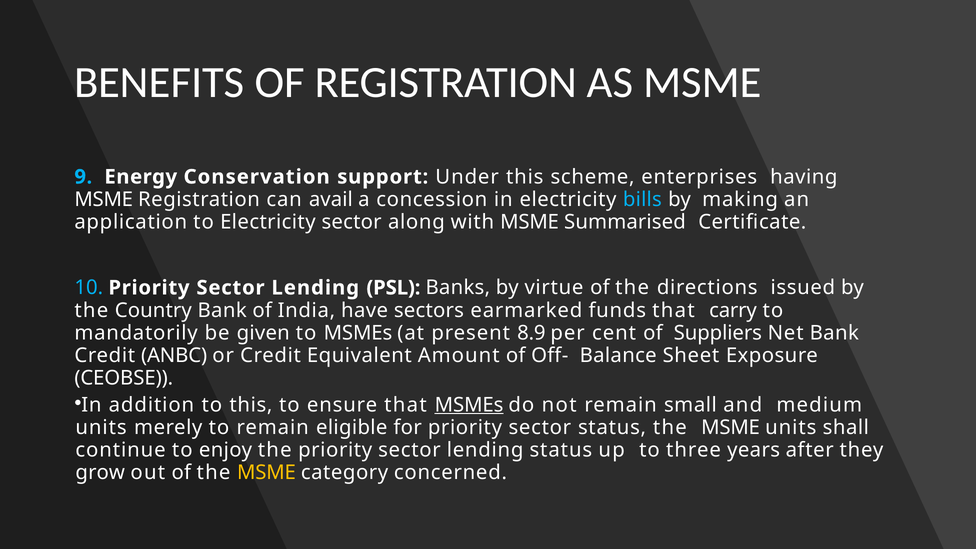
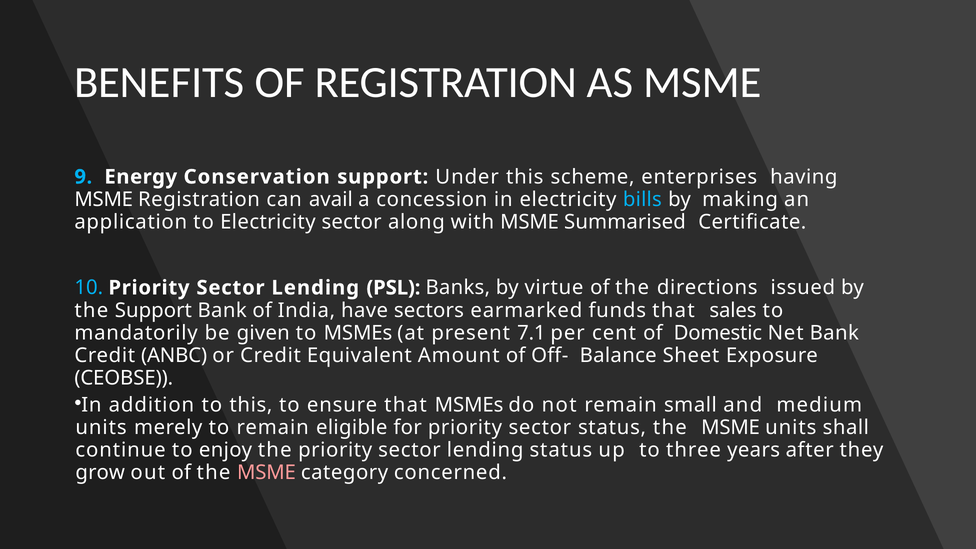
the Country: Country -> Support
carry: carry -> sales
8.9: 8.9 -> 7.1
Suppliers: Suppliers -> Domestic
MSMEs at (469, 405) underline: present -> none
MSME at (266, 472) colour: yellow -> pink
